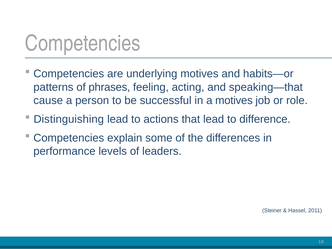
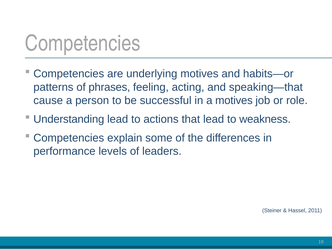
Distinguishing: Distinguishing -> Understanding
difference: difference -> weakness
